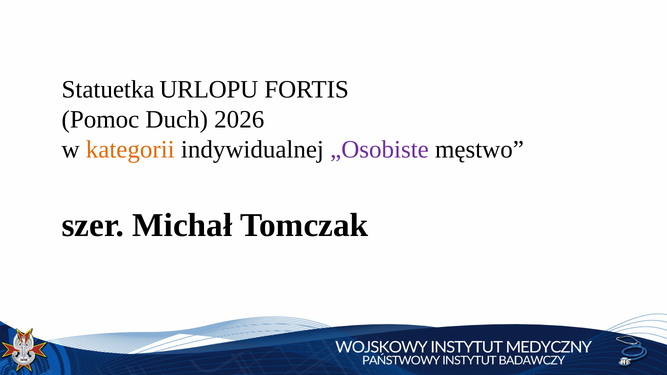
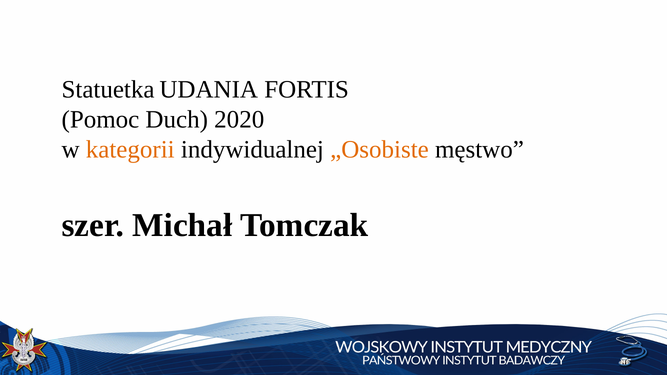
URLOPU: URLOPU -> UDANIA
2026: 2026 -> 2020
„Osobiste colour: purple -> orange
